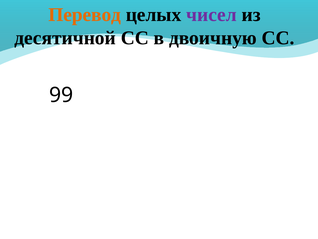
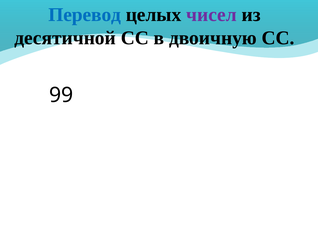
Перевод colour: orange -> blue
